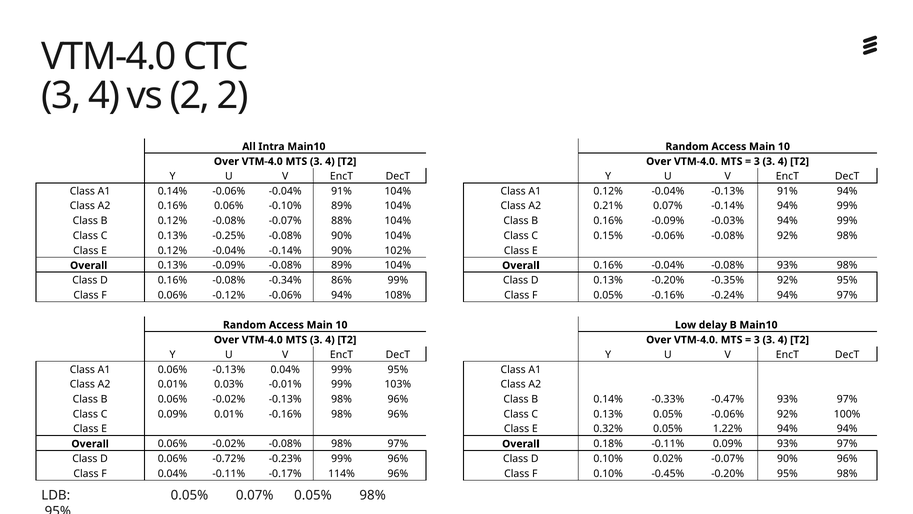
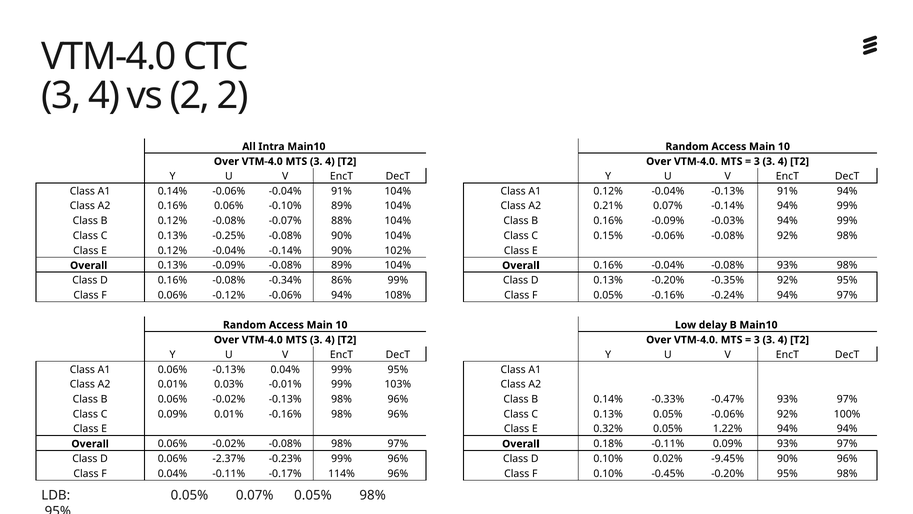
-0.72%: -0.72% -> -2.37%
0.02% -0.07%: -0.07% -> -9.45%
